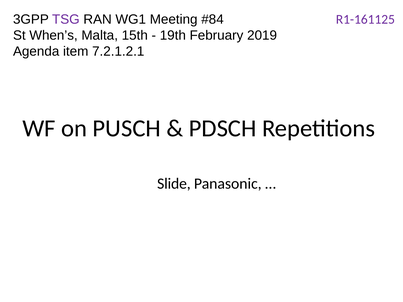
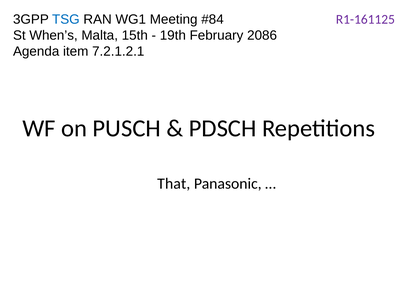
TSG colour: purple -> blue
2019: 2019 -> 2086
Slide: Slide -> That
